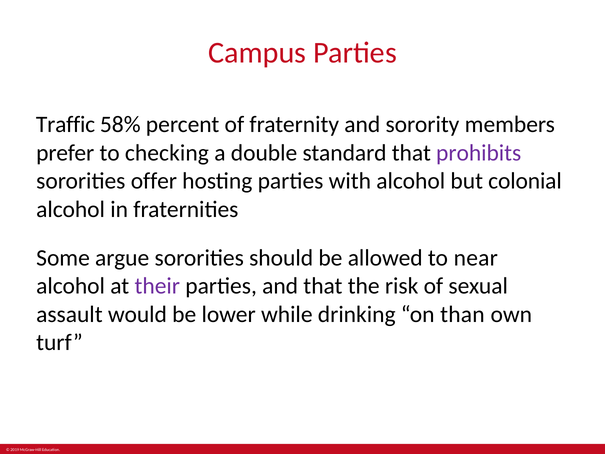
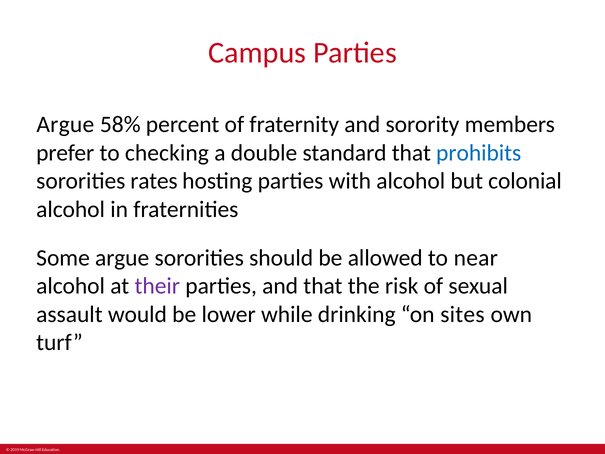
Traffic at (66, 125): Traffic -> Argue
prohibits colour: purple -> blue
offer: offer -> rates
than: than -> sites
